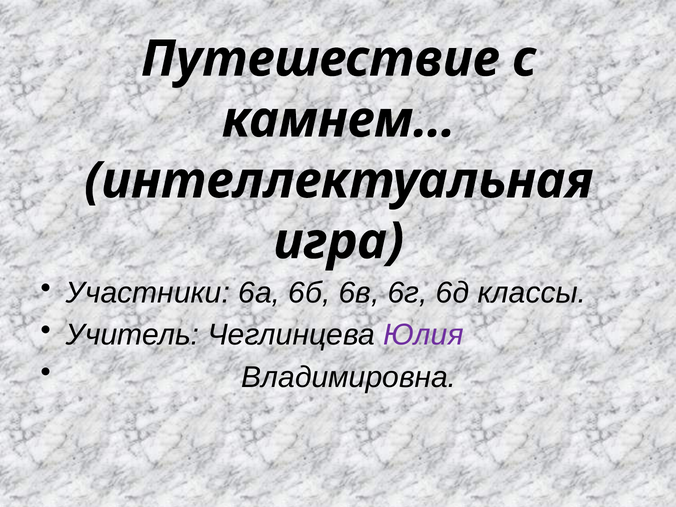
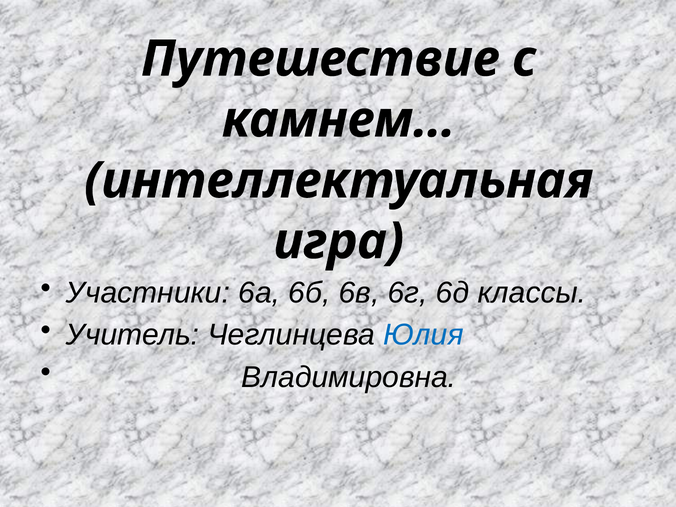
Юлия colour: purple -> blue
